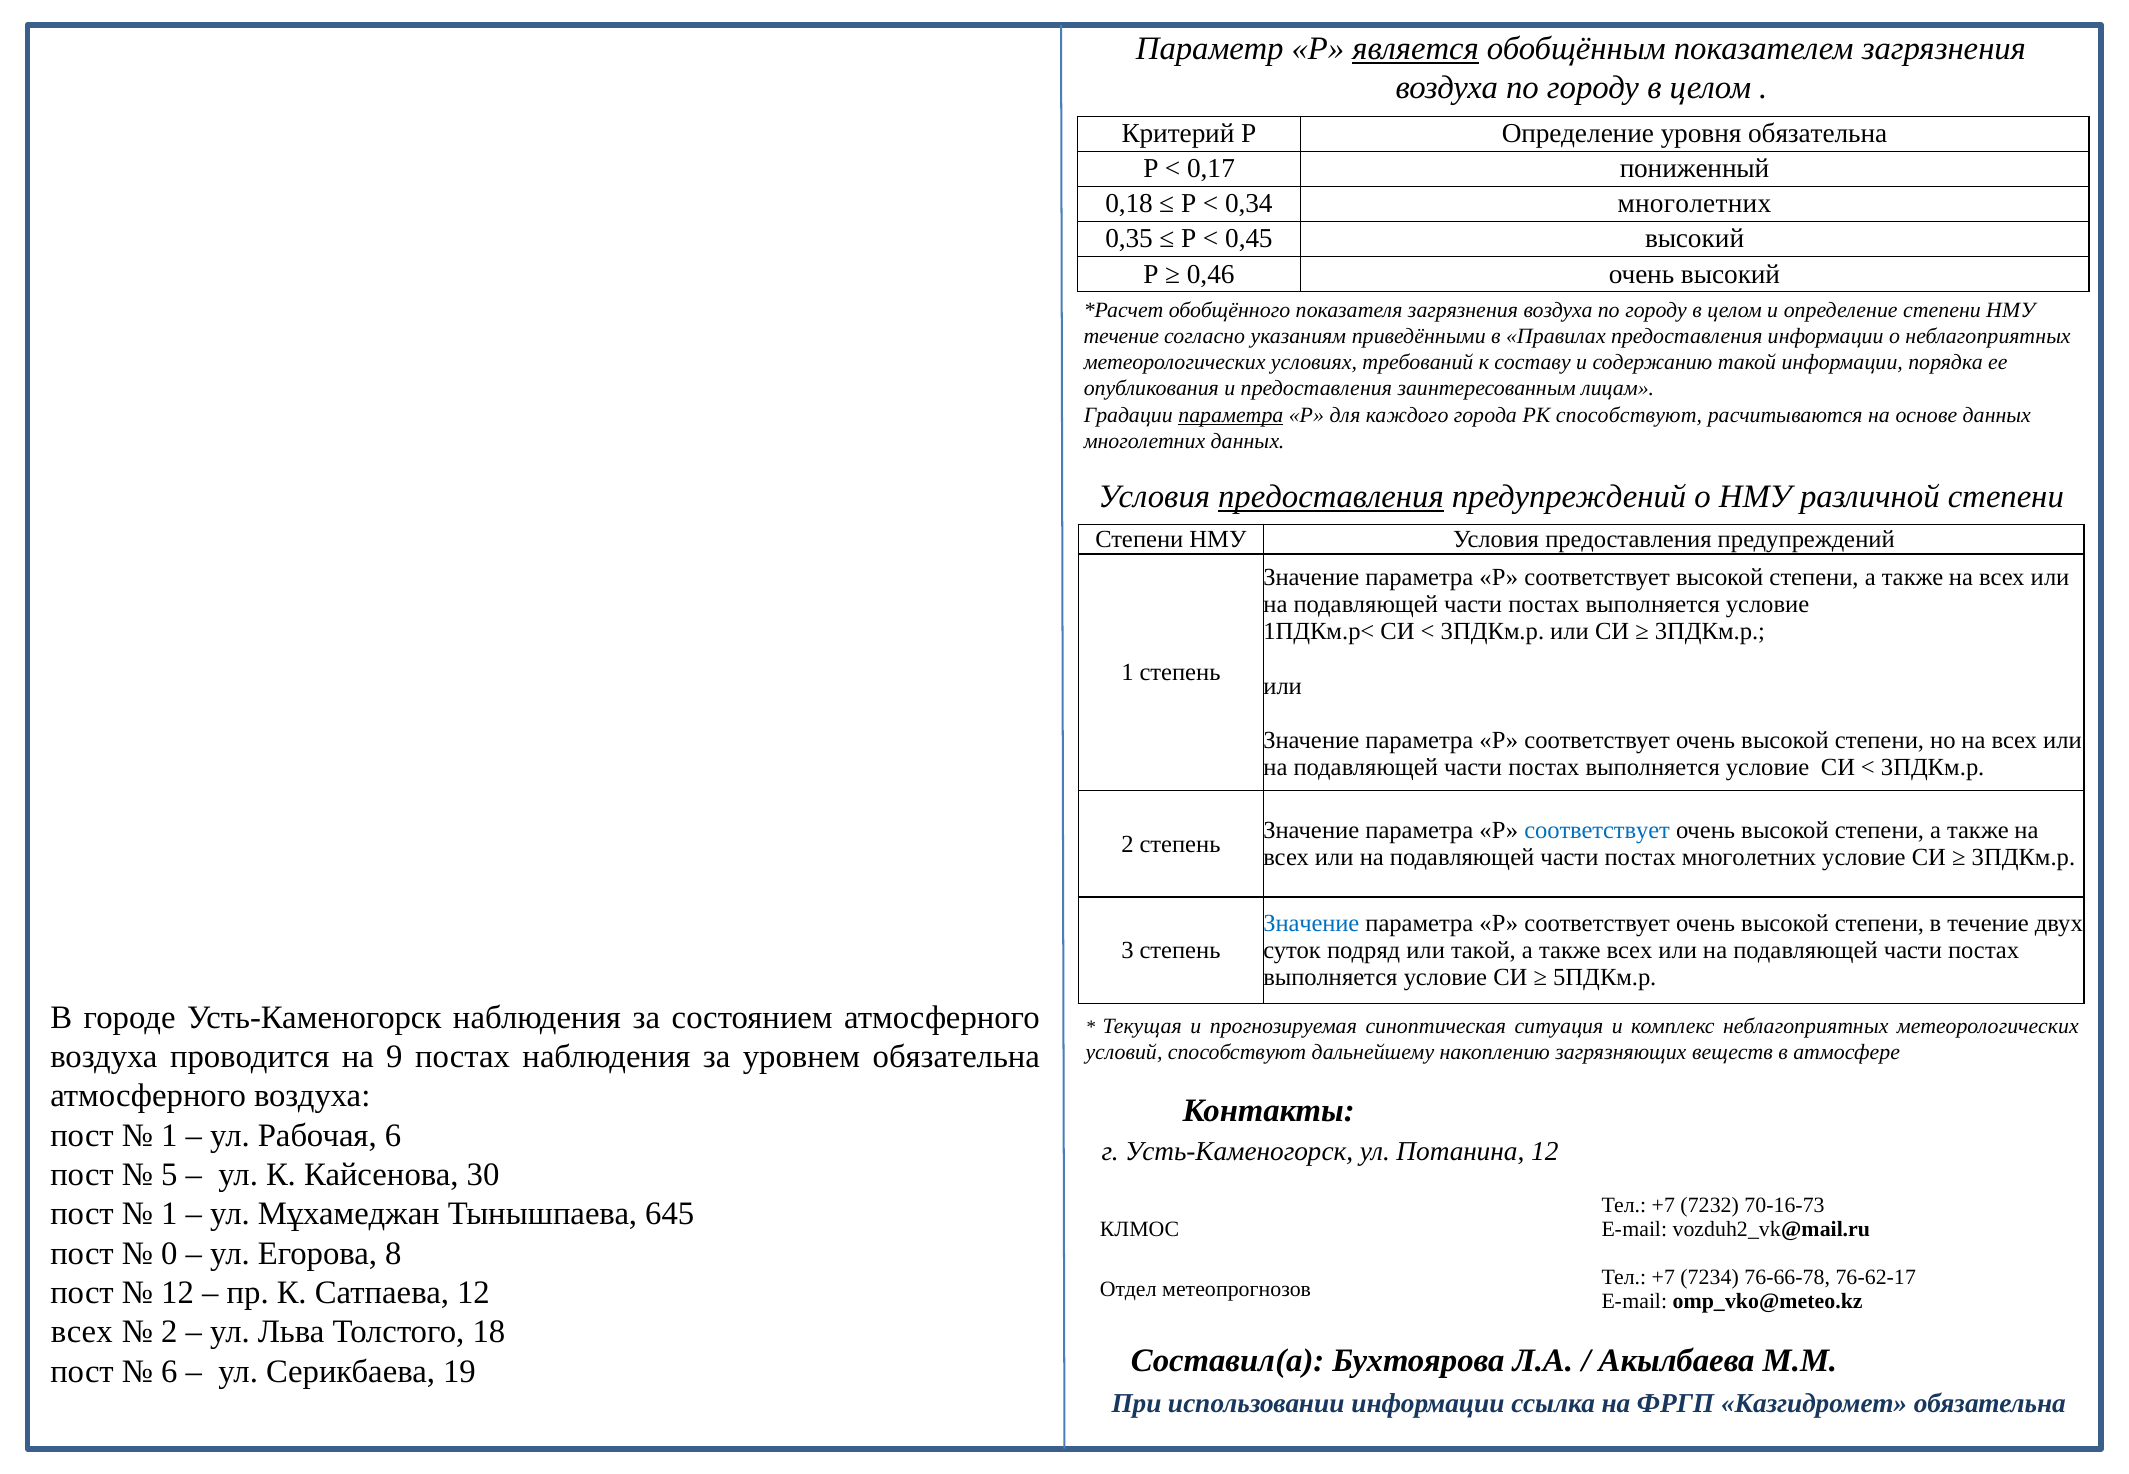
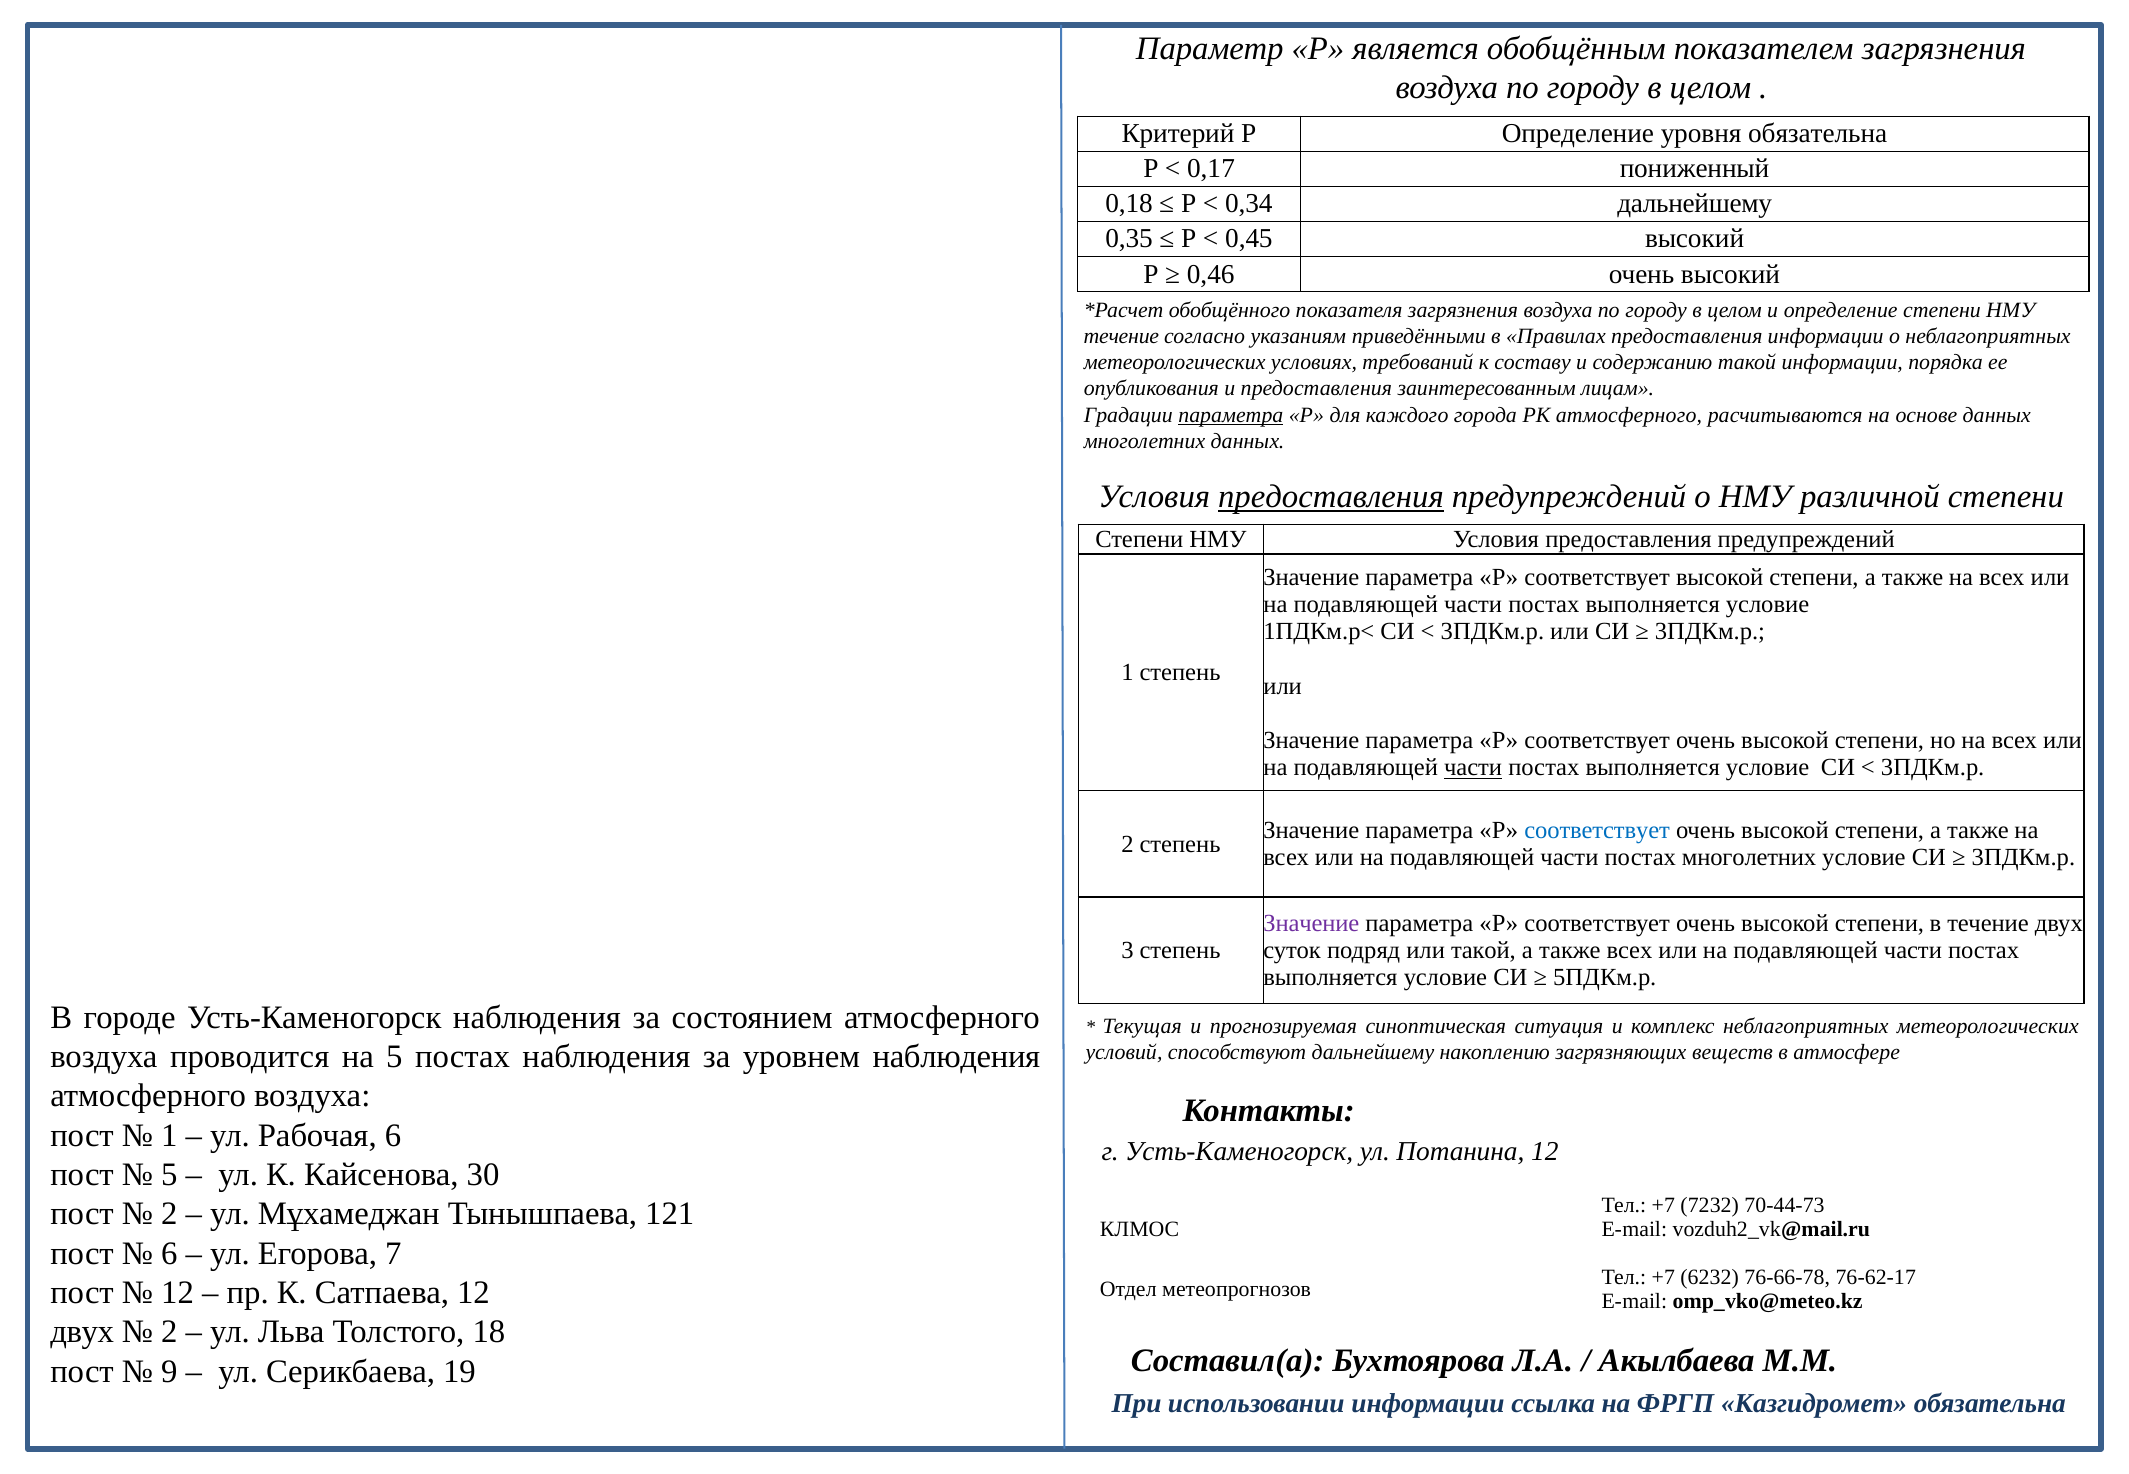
является underline: present -> none
0,34 многолетних: многолетних -> дальнейшему
РК способствуют: способствуют -> атмосферного
части at (1473, 768) underline: none -> present
Значение at (1311, 923) colour: blue -> purple
на 9: 9 -> 5
уровнем обязательна: обязательна -> наблюдения
70-16-73: 70-16-73 -> 70-44-73
1 at (169, 1214): 1 -> 2
645: 645 -> 121
0 at (169, 1253): 0 -> 6
8: 8 -> 7
7234: 7234 -> 6232
всех at (82, 1332): всех -> двух
6 at (169, 1371): 6 -> 9
